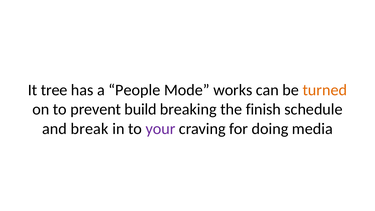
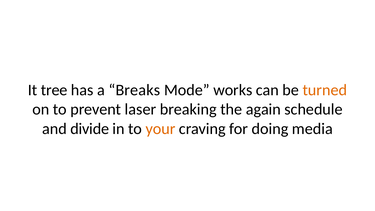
People: People -> Breaks
build: build -> laser
finish: finish -> again
break: break -> divide
your colour: purple -> orange
